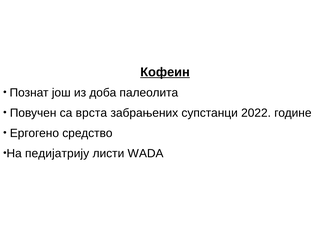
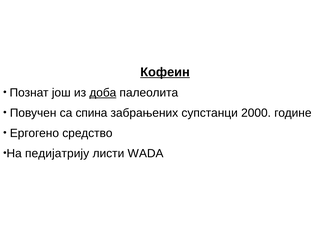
доба underline: none -> present
врста: врста -> спина
2022: 2022 -> 2000
